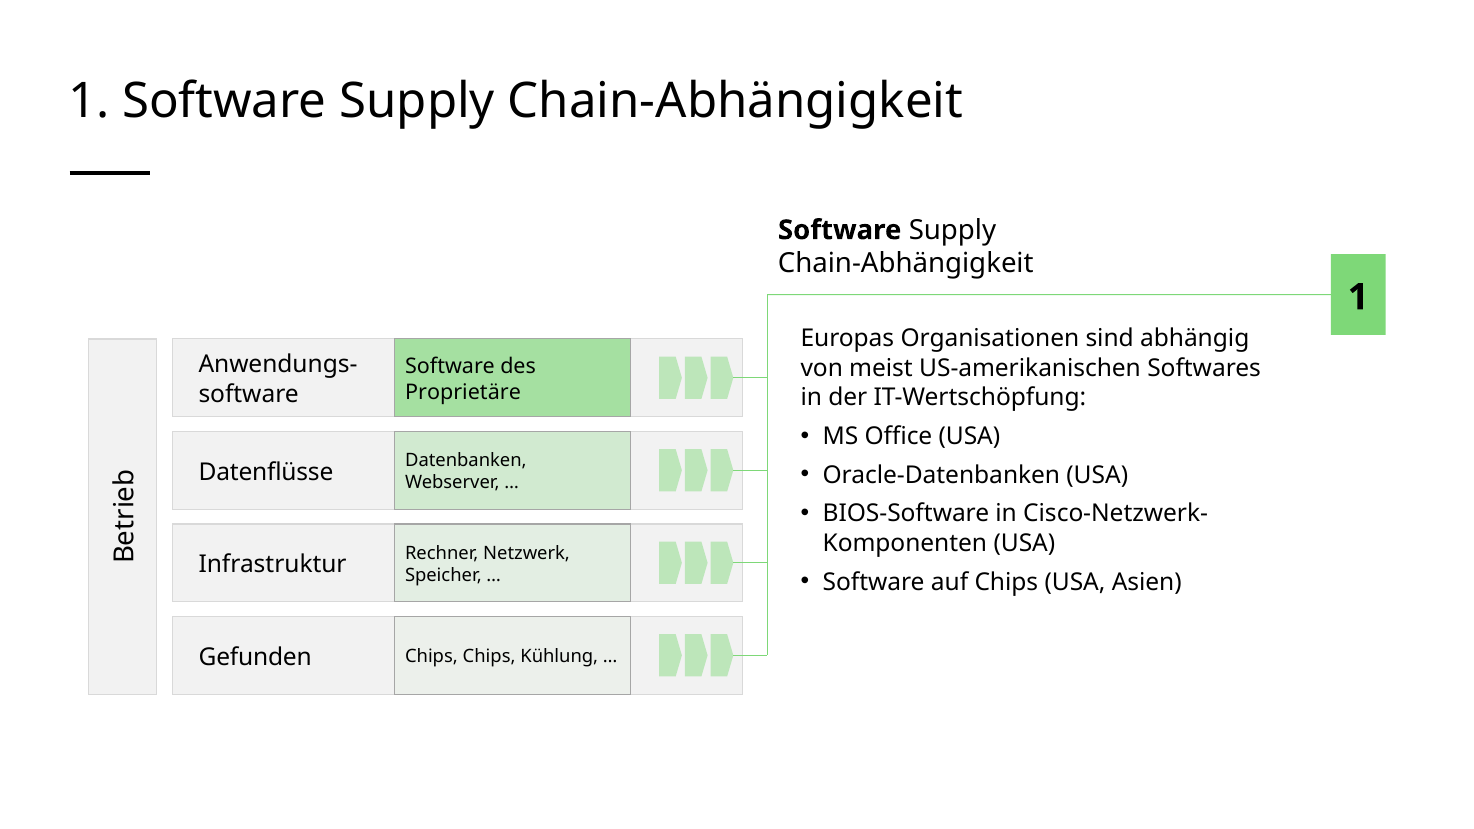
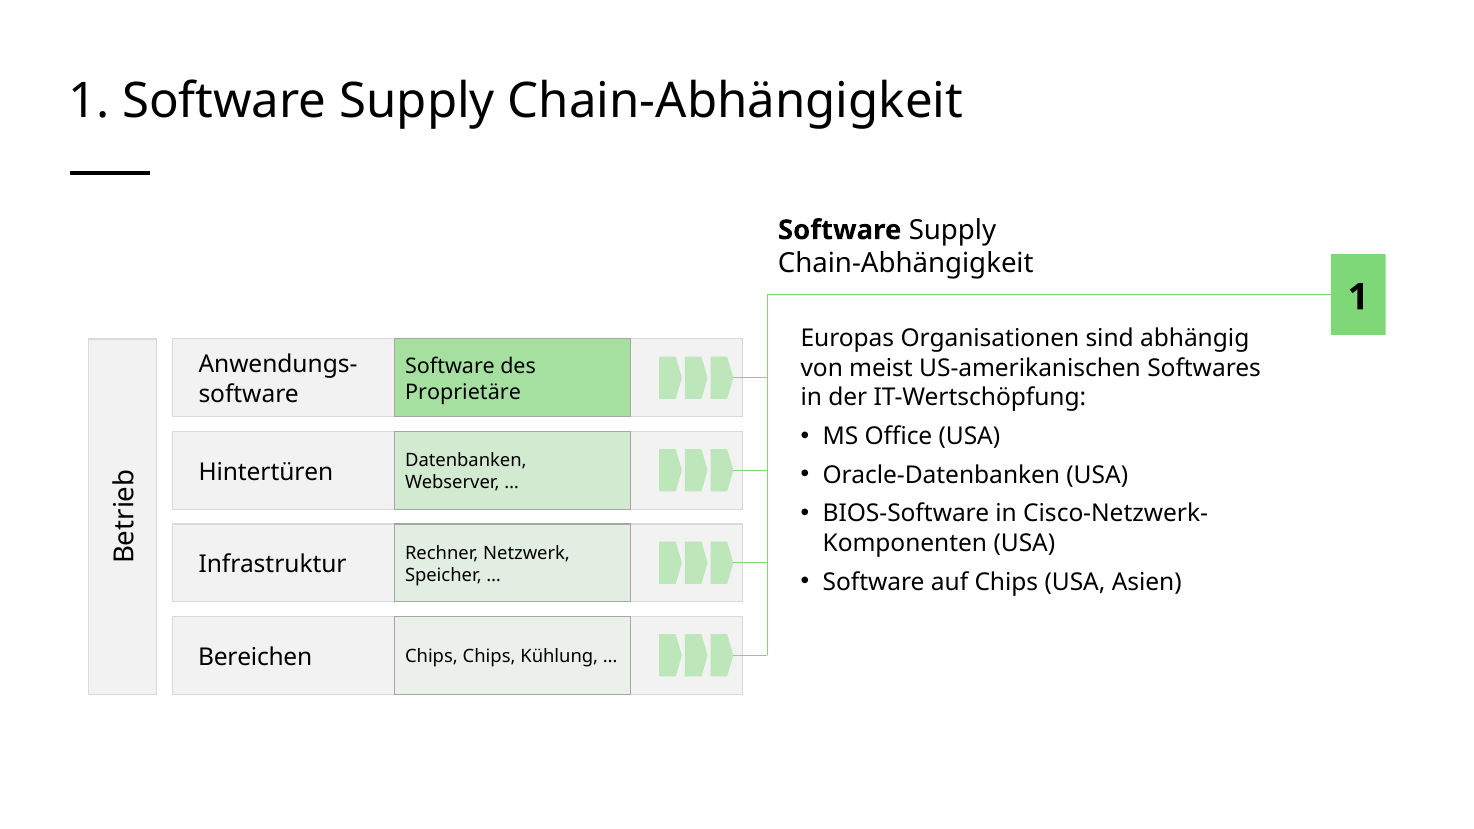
Datenflüsse: Datenflüsse -> Hintertüren
Gefunden: Gefunden -> Bereichen
